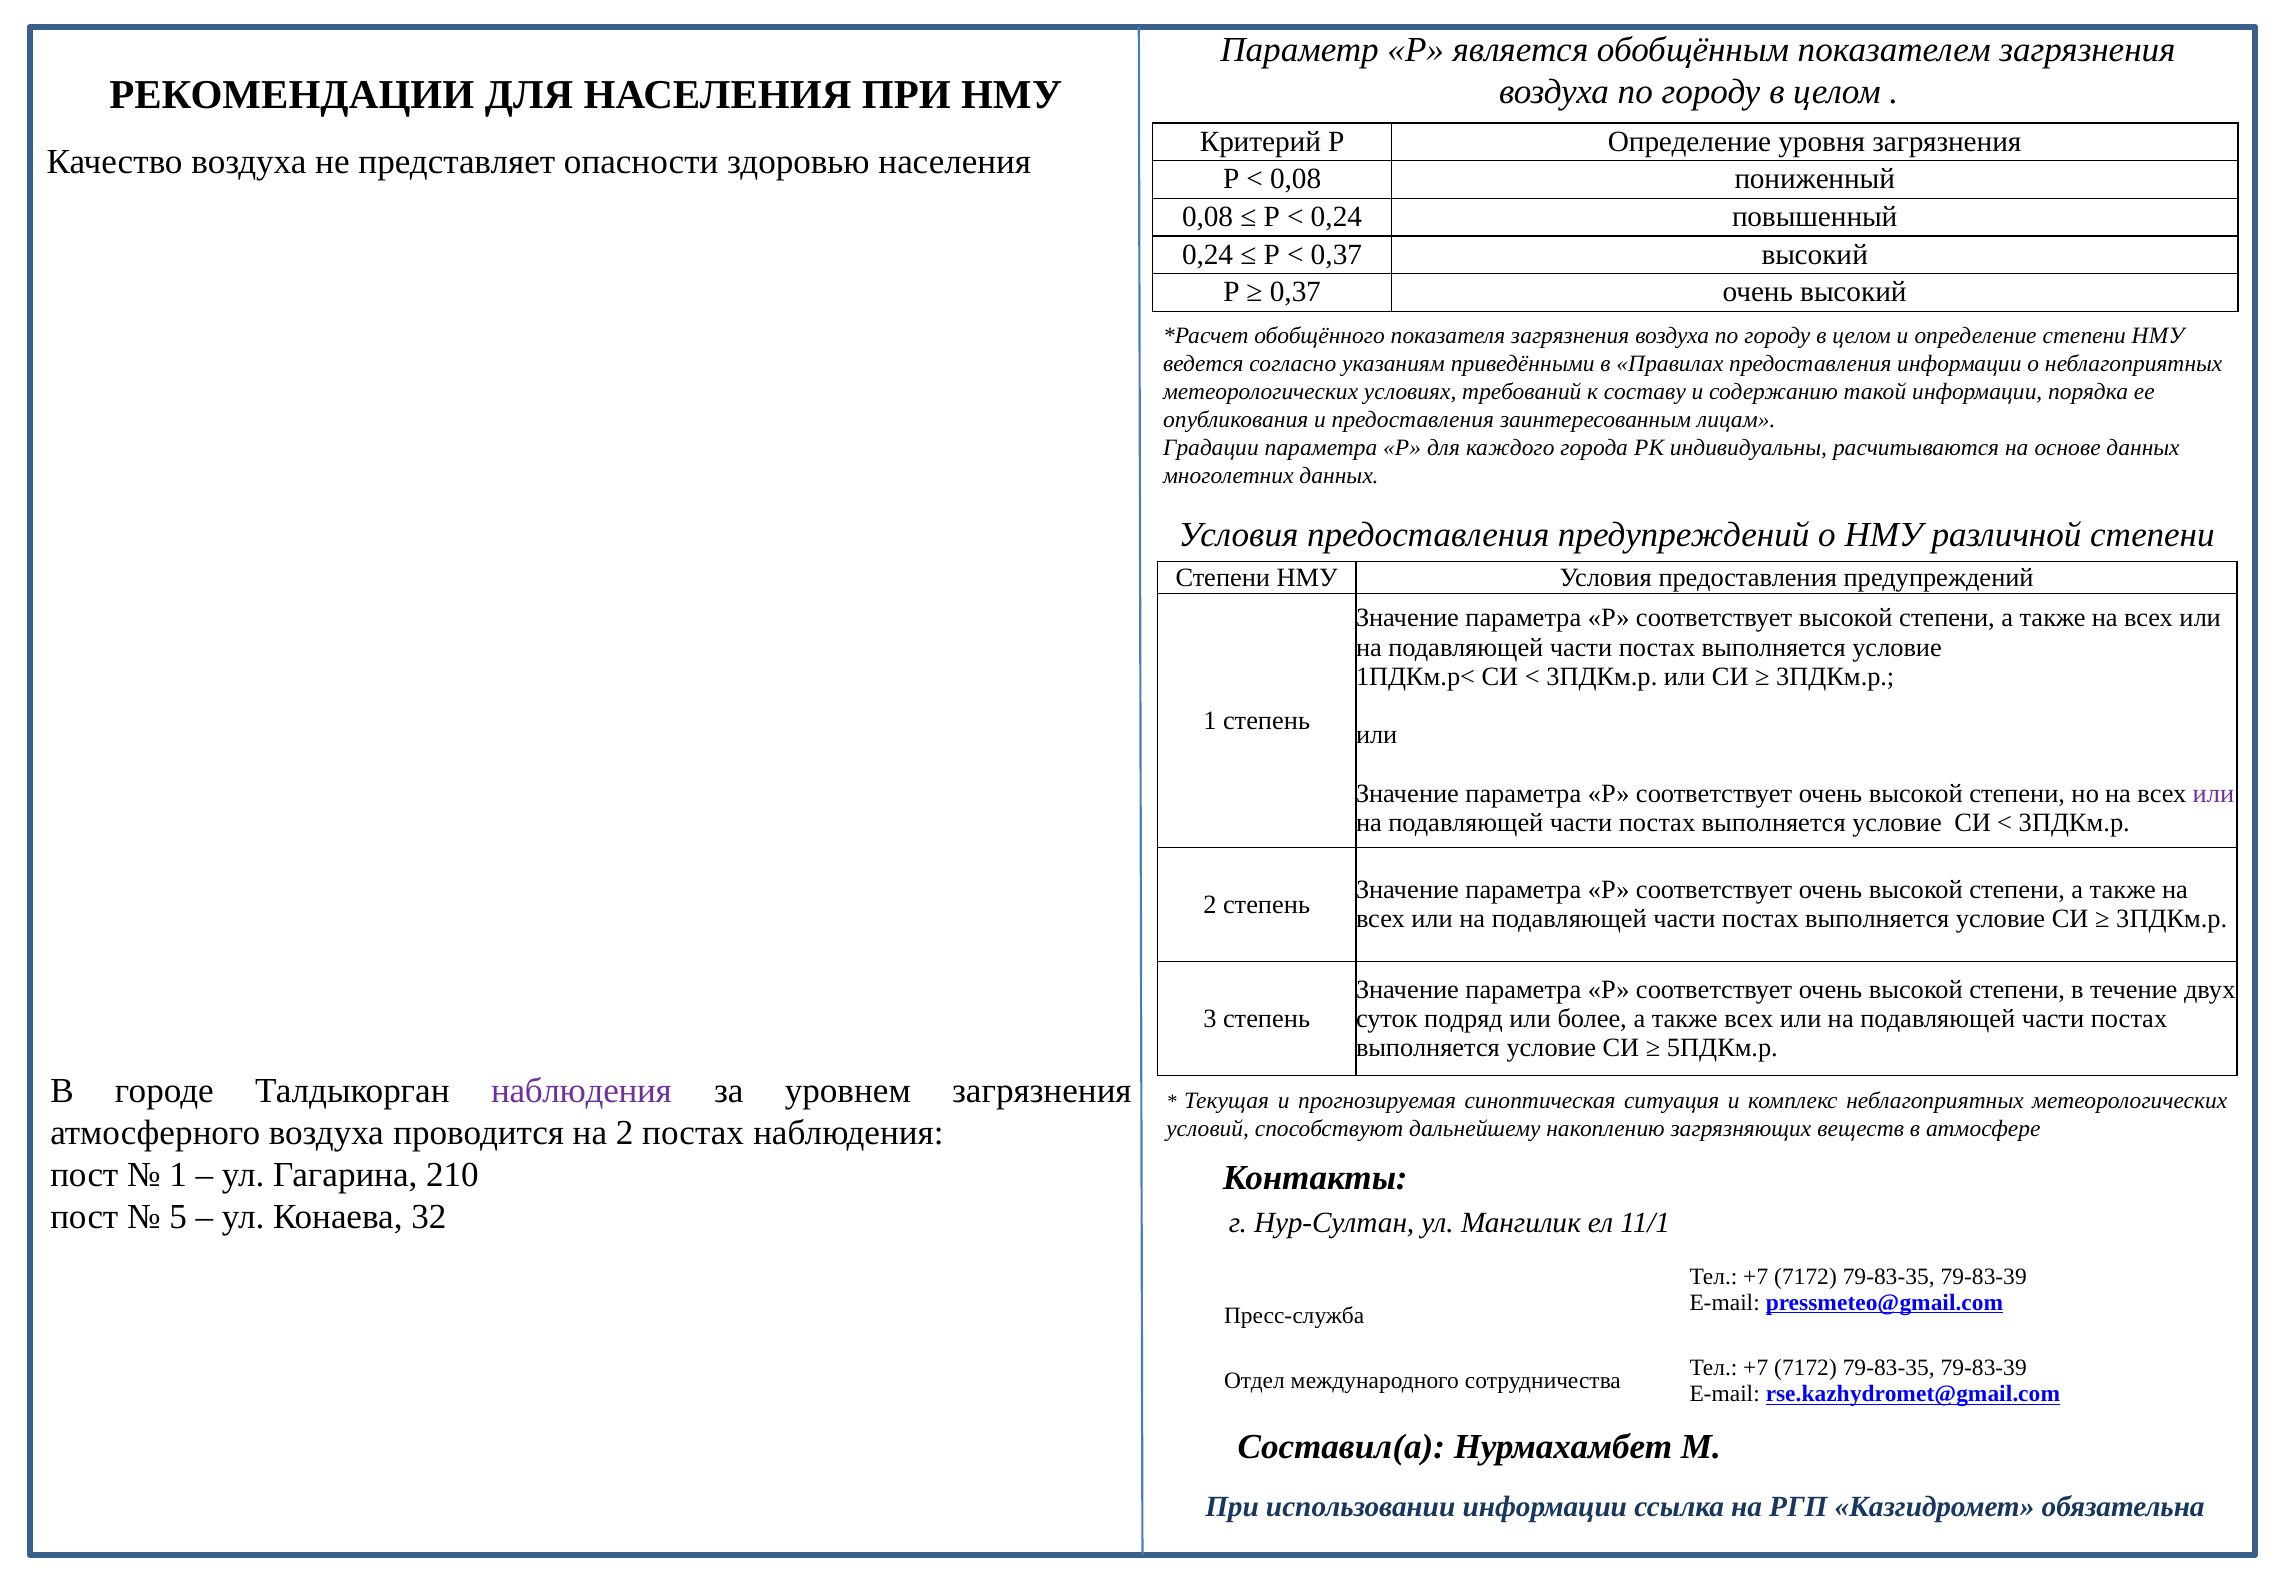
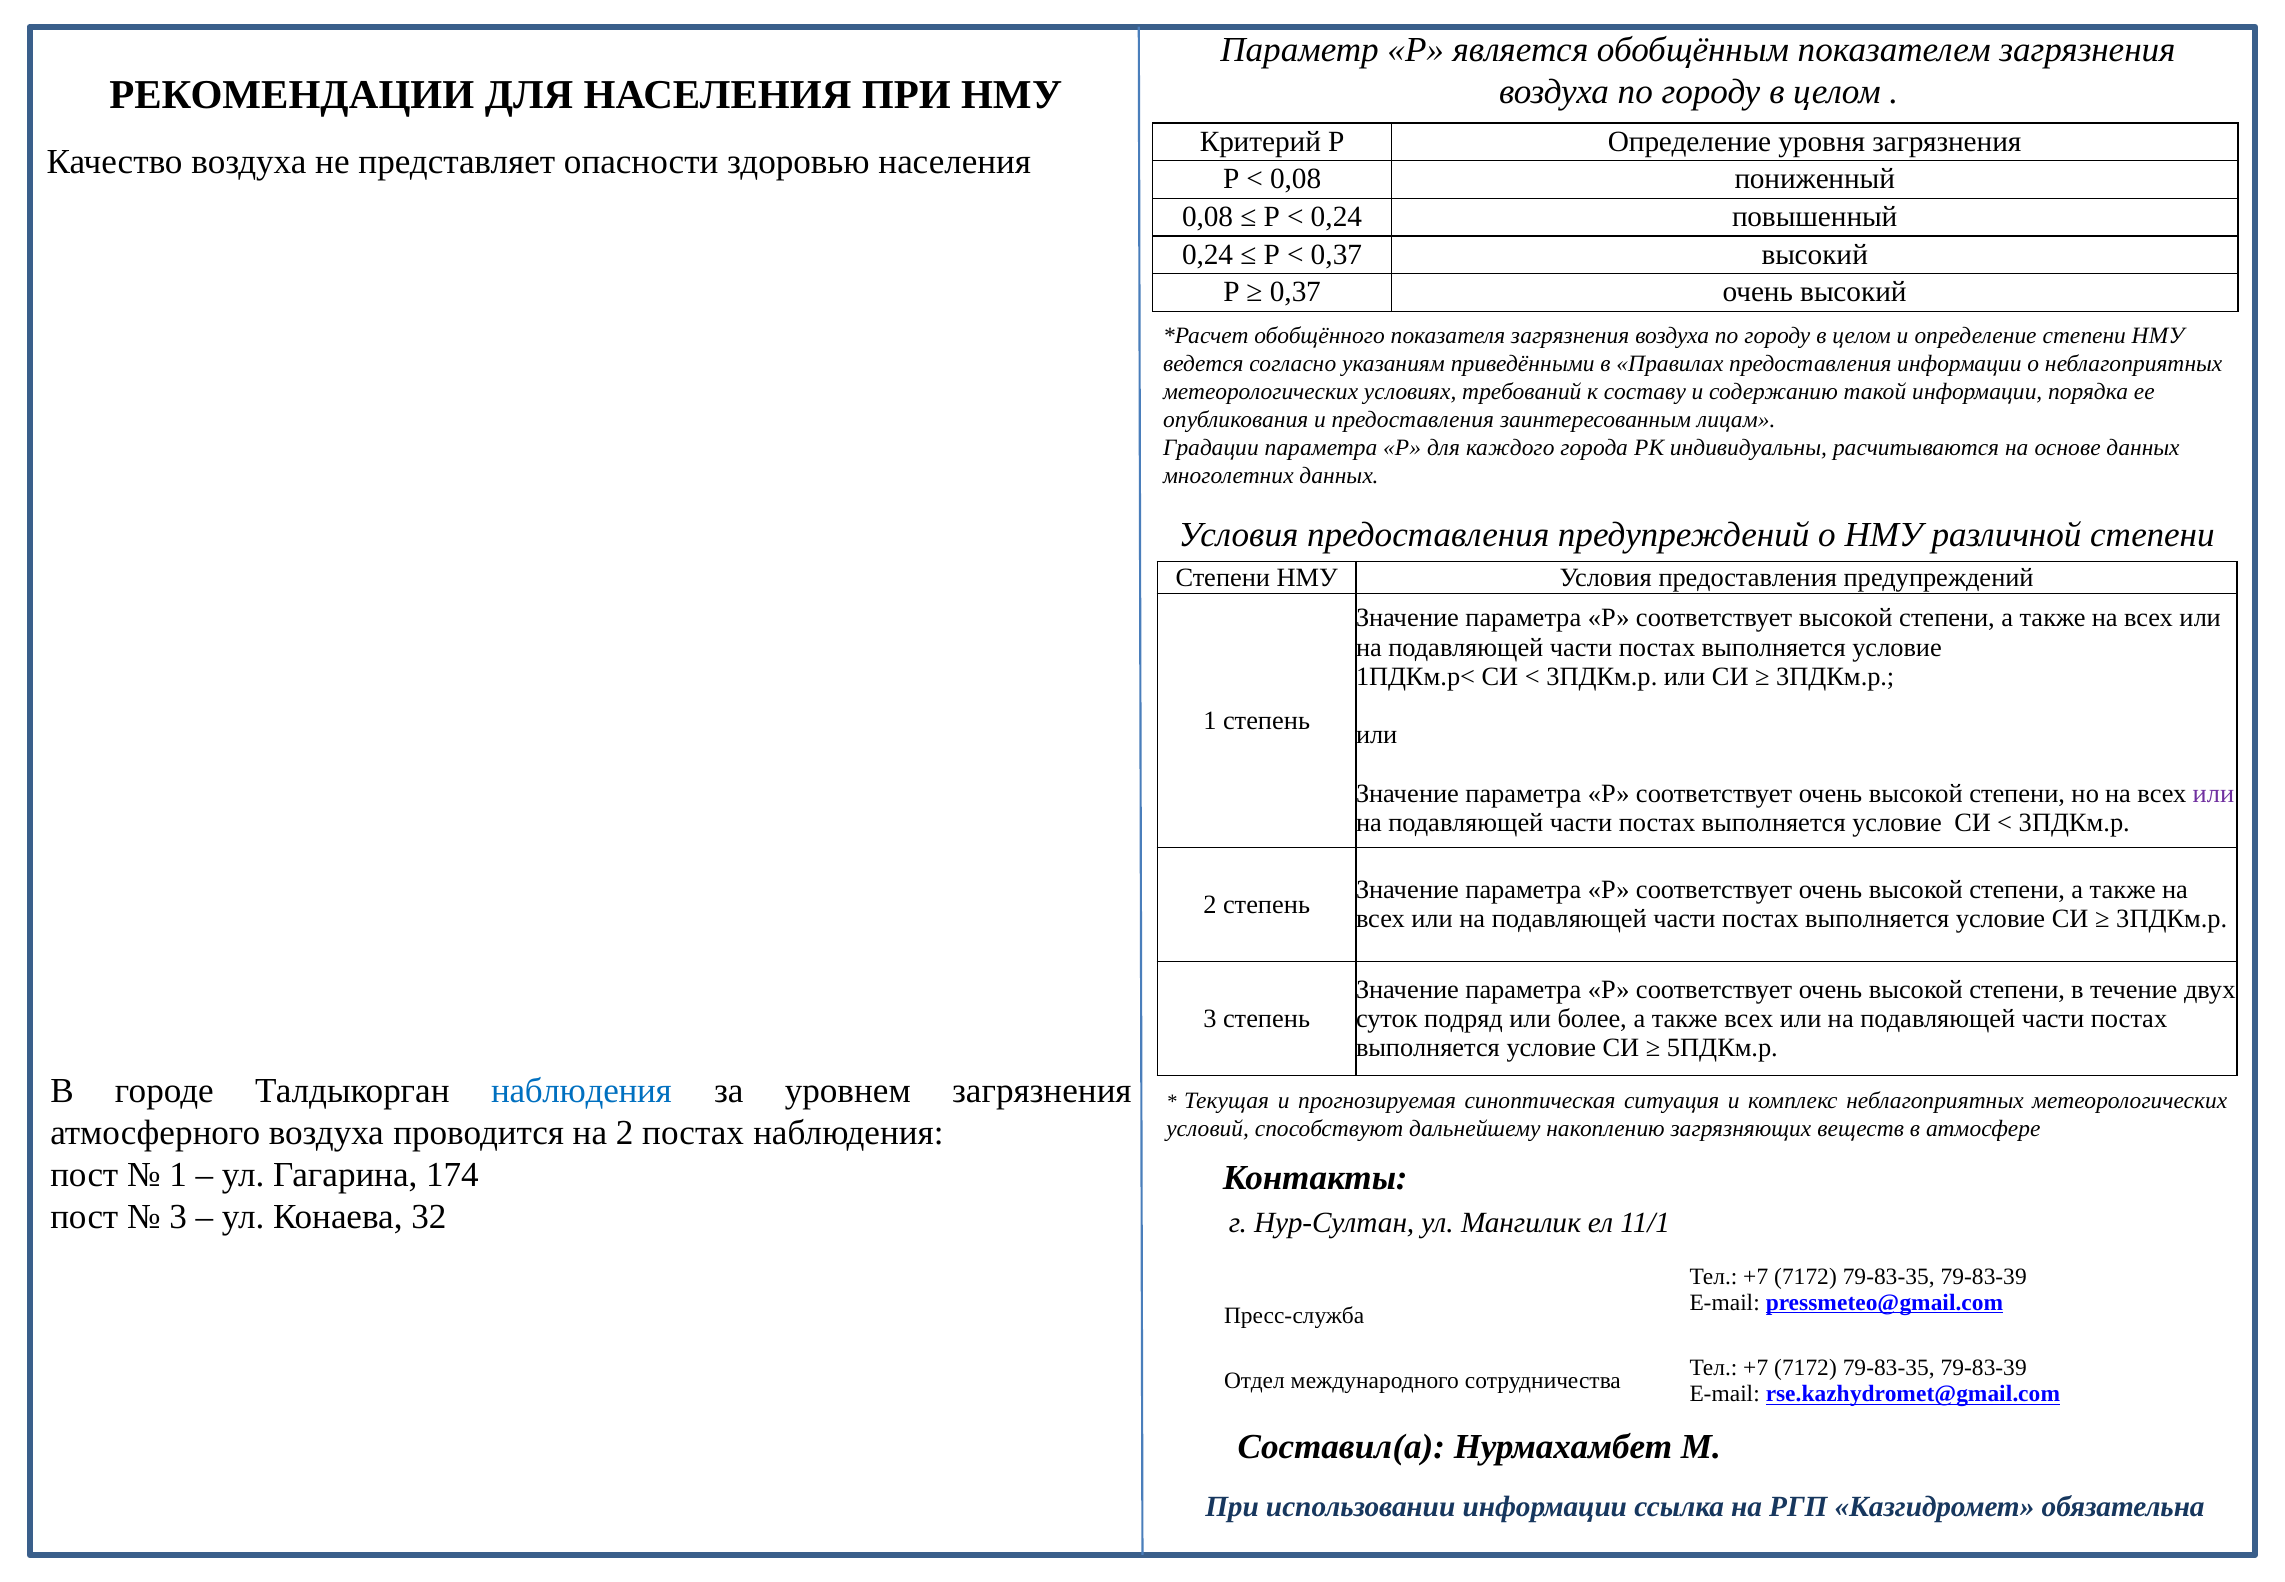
наблюдения at (581, 1091) colour: purple -> blue
210: 210 -> 174
5 at (178, 1217): 5 -> 3
